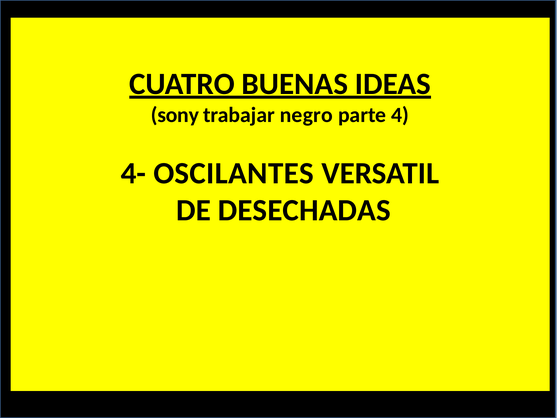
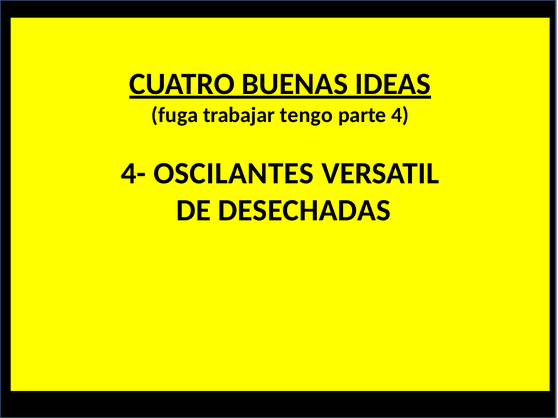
sony: sony -> fuga
negro: negro -> tengo
